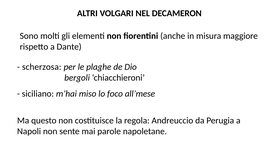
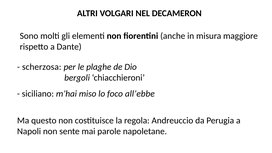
all’mese: all’mese -> all’ebbe
